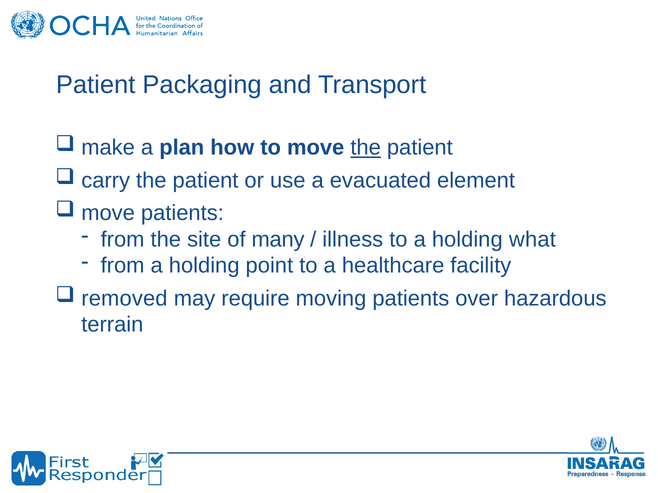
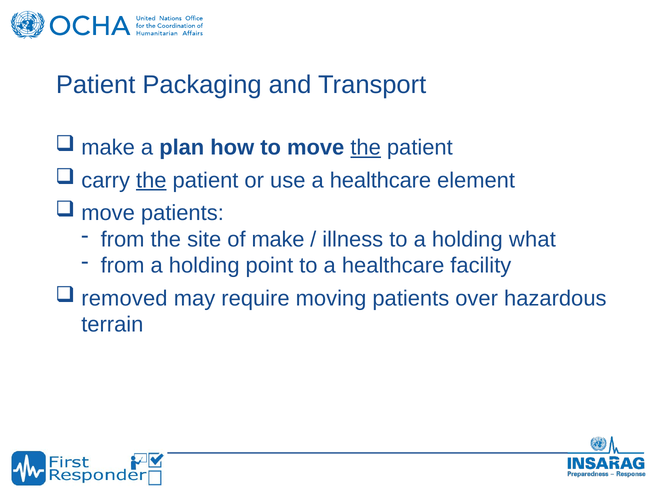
the at (151, 181) underline: none -> present
use a evacuated: evacuated -> healthcare
of many: many -> make
